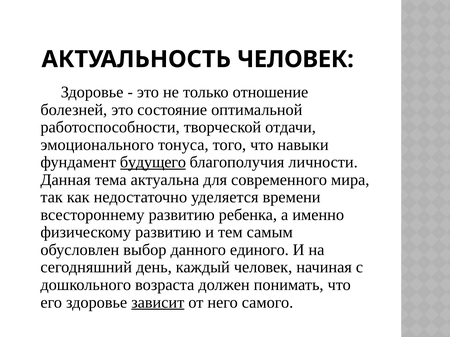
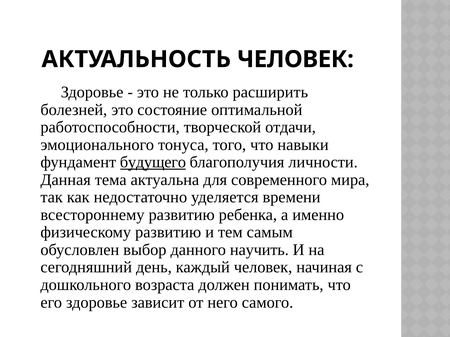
отношение: отношение -> расширить
единого: единого -> научить
зависит underline: present -> none
